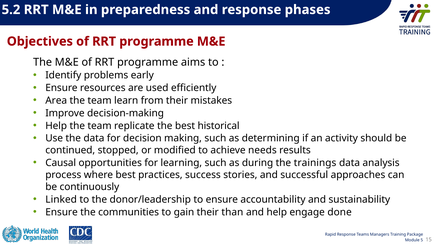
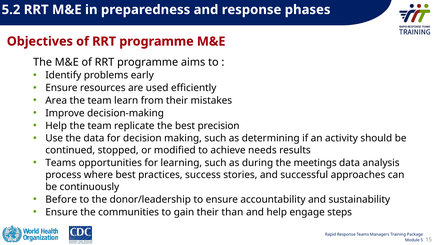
historical: historical -> precision
Causal at (61, 163): Causal -> Teams
trainings: trainings -> meetings
Linked: Linked -> Before
done: done -> steps
